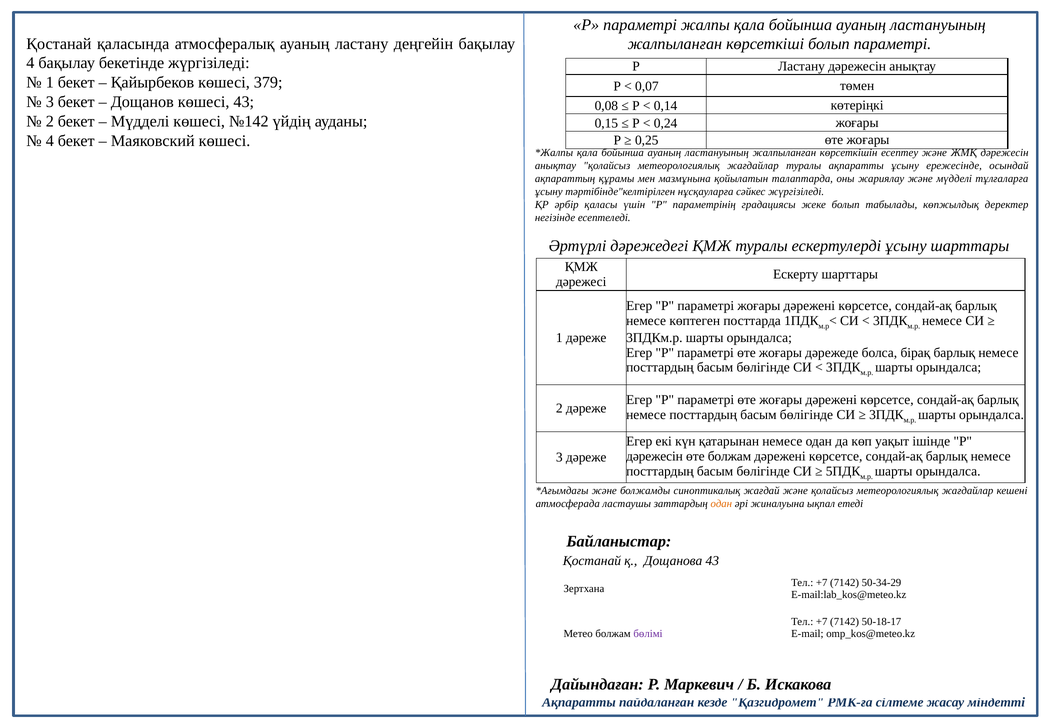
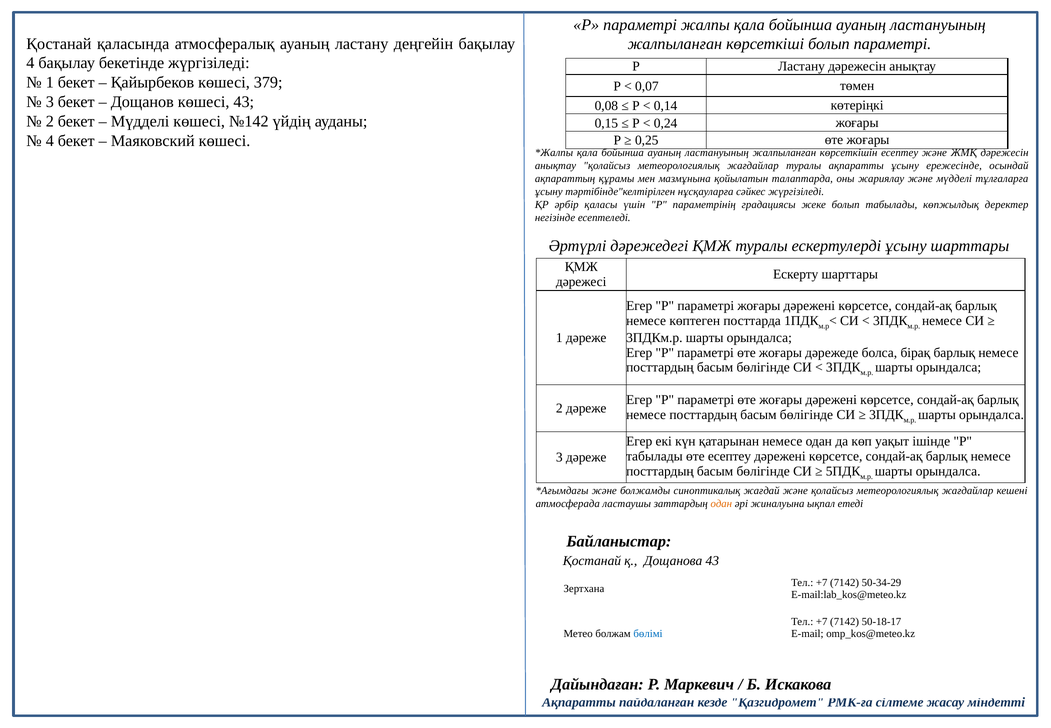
дәрежесін at (655, 456): дәрежесін -> табылады
өте болжам: болжам -> есептеу
бөлімі colour: purple -> blue
